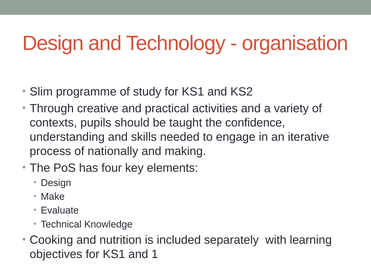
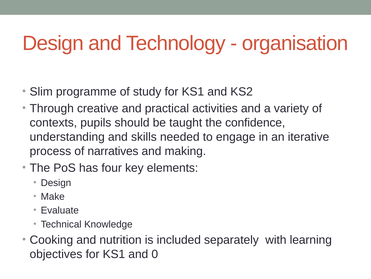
nationally: nationally -> narratives
1: 1 -> 0
